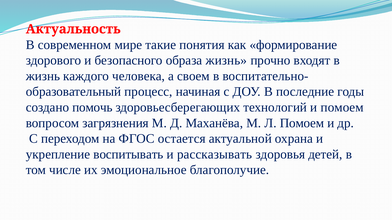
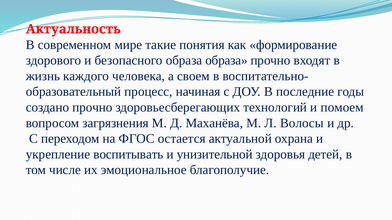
образа жизнь: жизнь -> образа
создано помочь: помочь -> прочно
Л Помоем: Помоем -> Волосы
рассказывать: рассказывать -> унизительной
